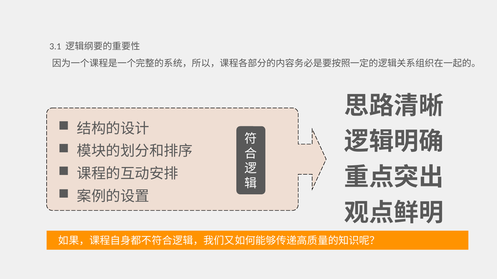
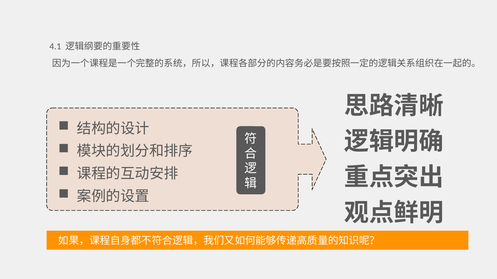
3.1: 3.1 -> 4.1
